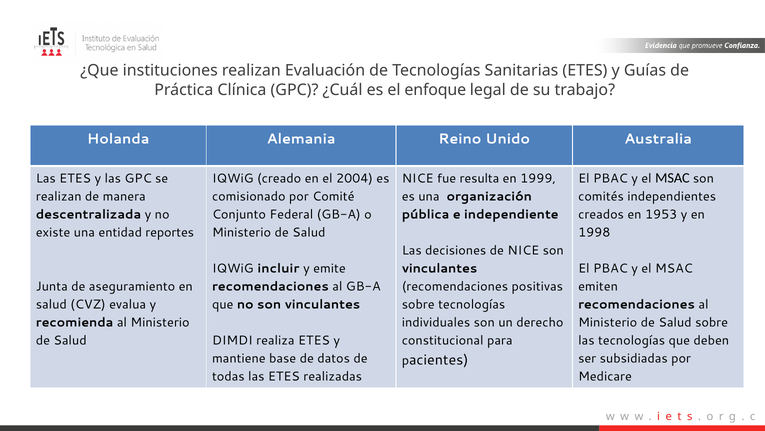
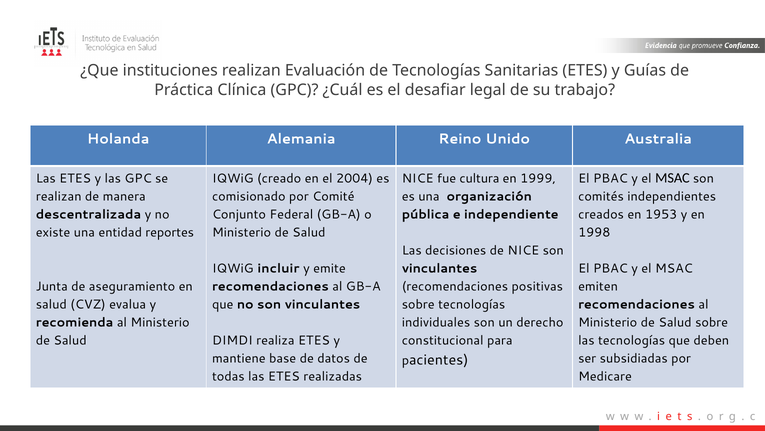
enfoque: enfoque -> desafiar
resulta: resulta -> cultura
